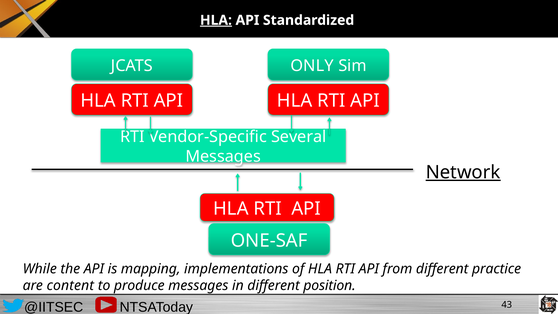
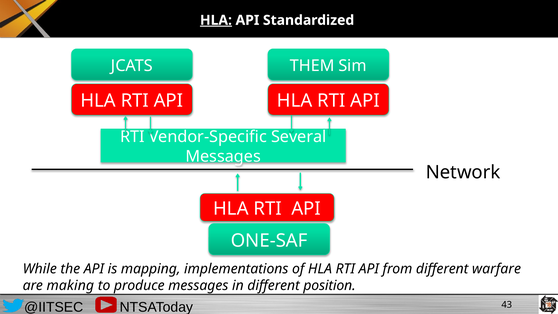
ONLY: ONLY -> THEM
Network underline: present -> none
practice: practice -> warfare
content: content -> making
